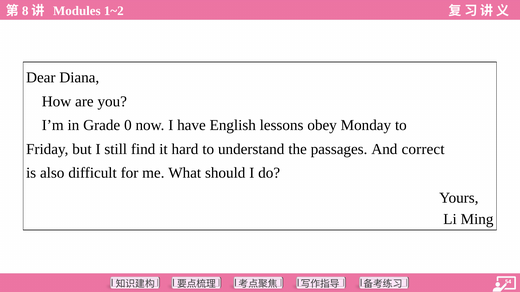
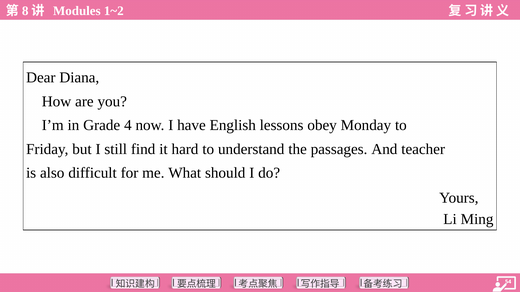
0: 0 -> 4
correct: correct -> teacher
